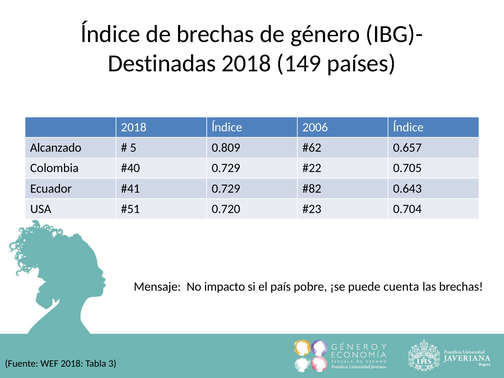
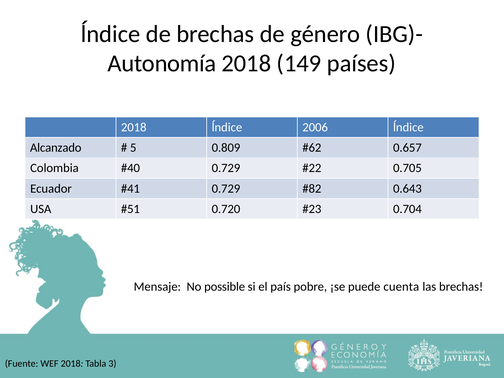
Destinadas: Destinadas -> Autonomía
impacto: impacto -> possible
